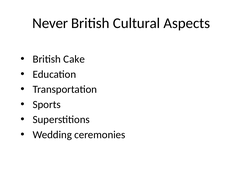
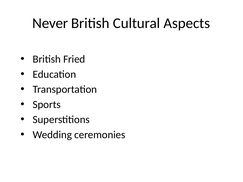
Cake: Cake -> Fried
